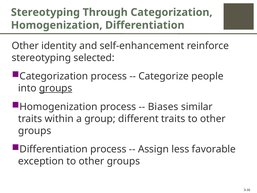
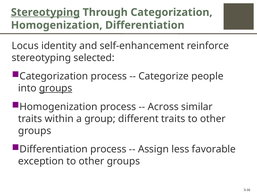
Stereotyping at (45, 12) underline: none -> present
Other at (25, 46): Other -> Locus
Biases: Biases -> Across
